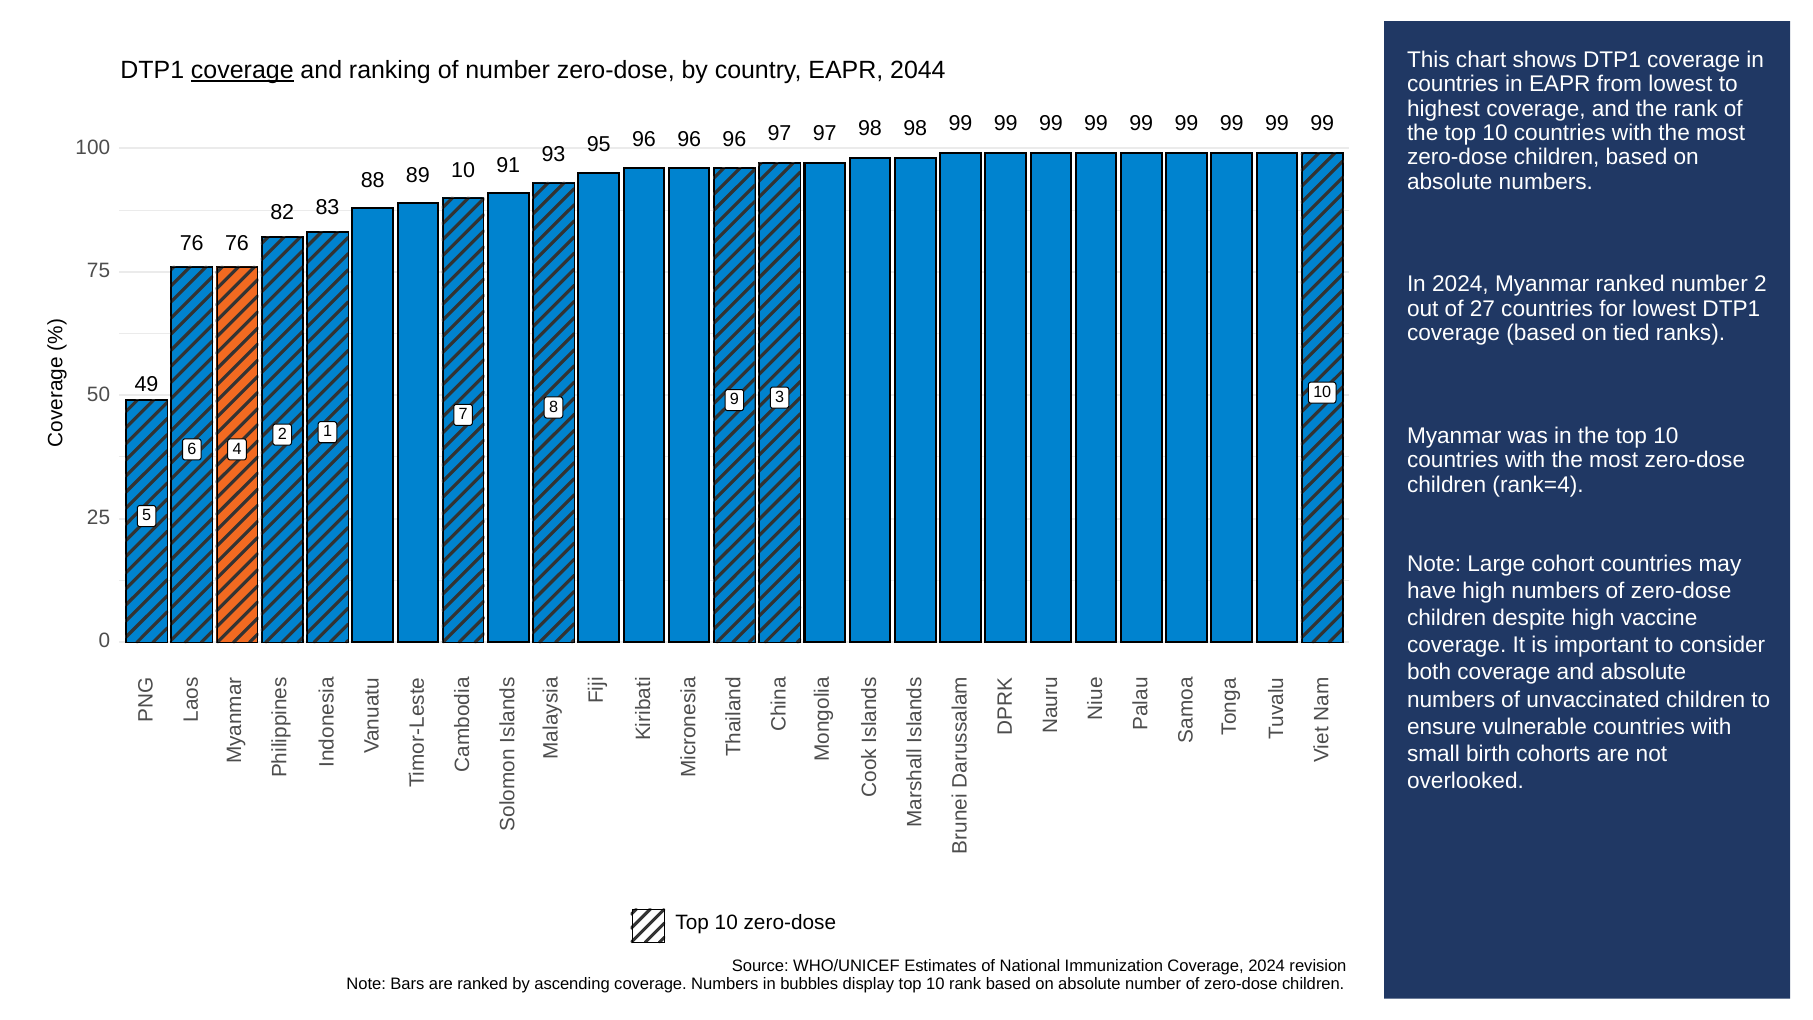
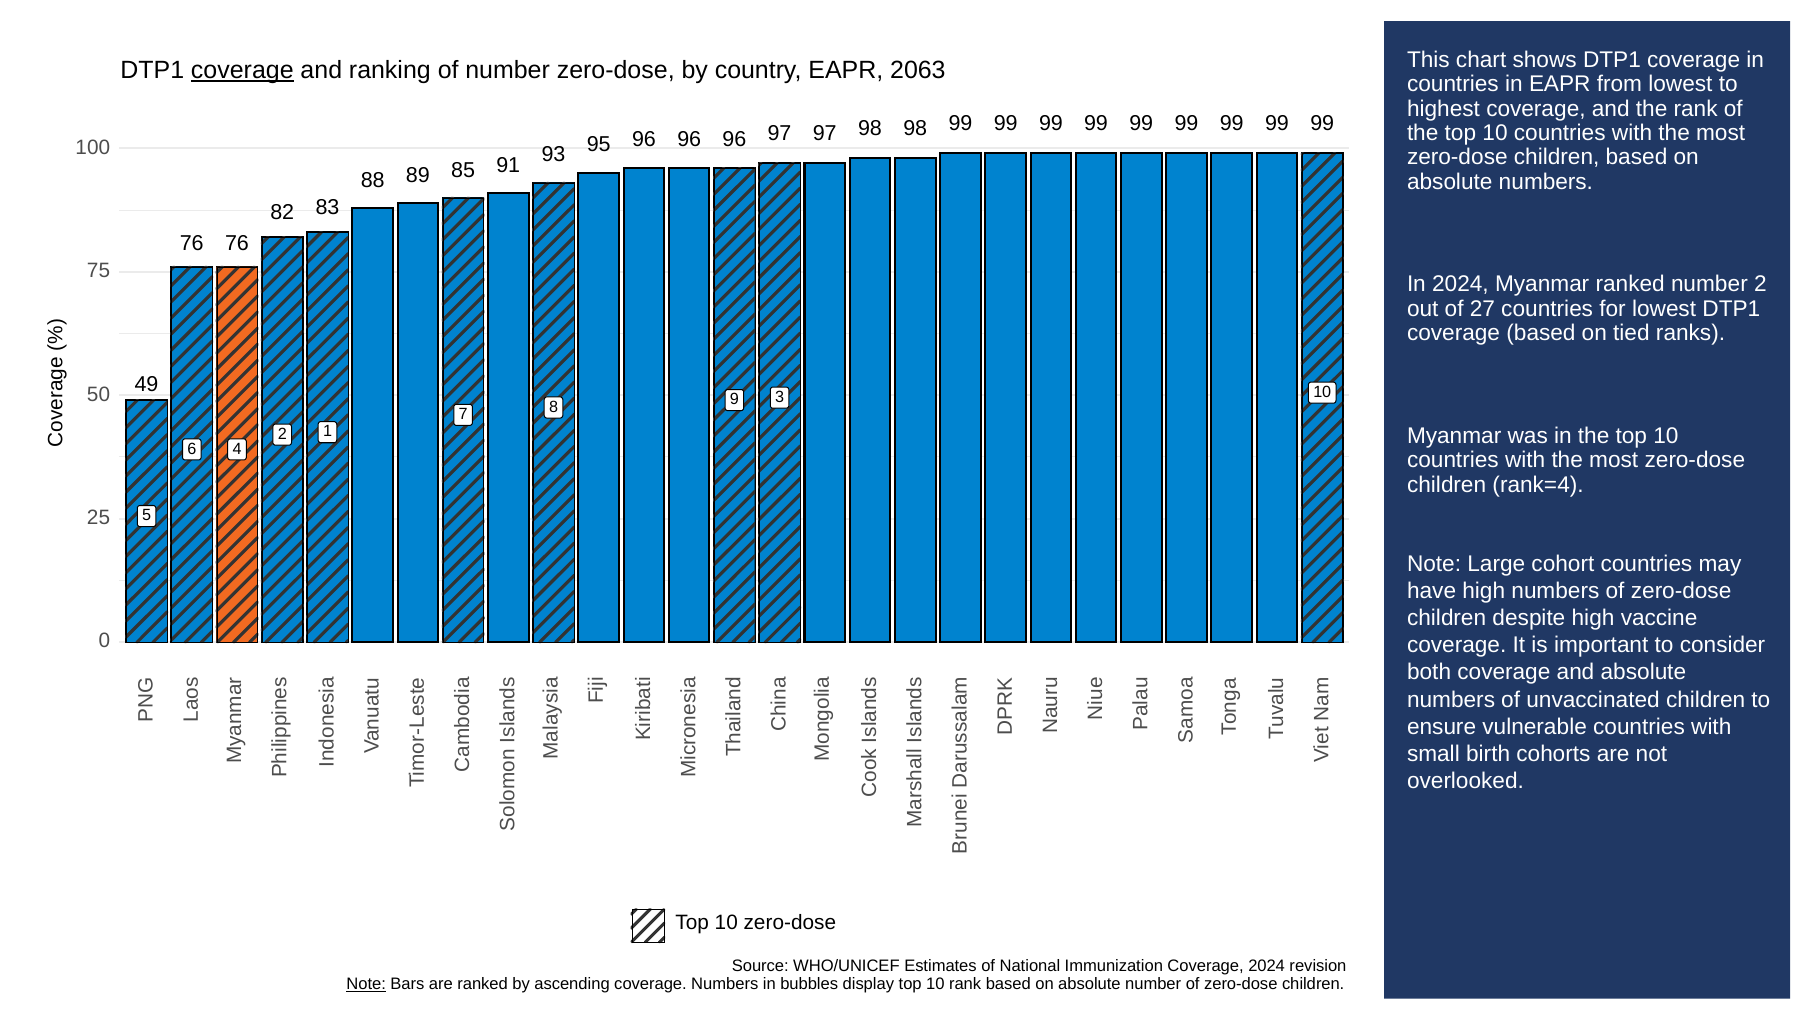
2044: 2044 -> 2063
89 10: 10 -> 85
Note at (366, 984) underline: none -> present
